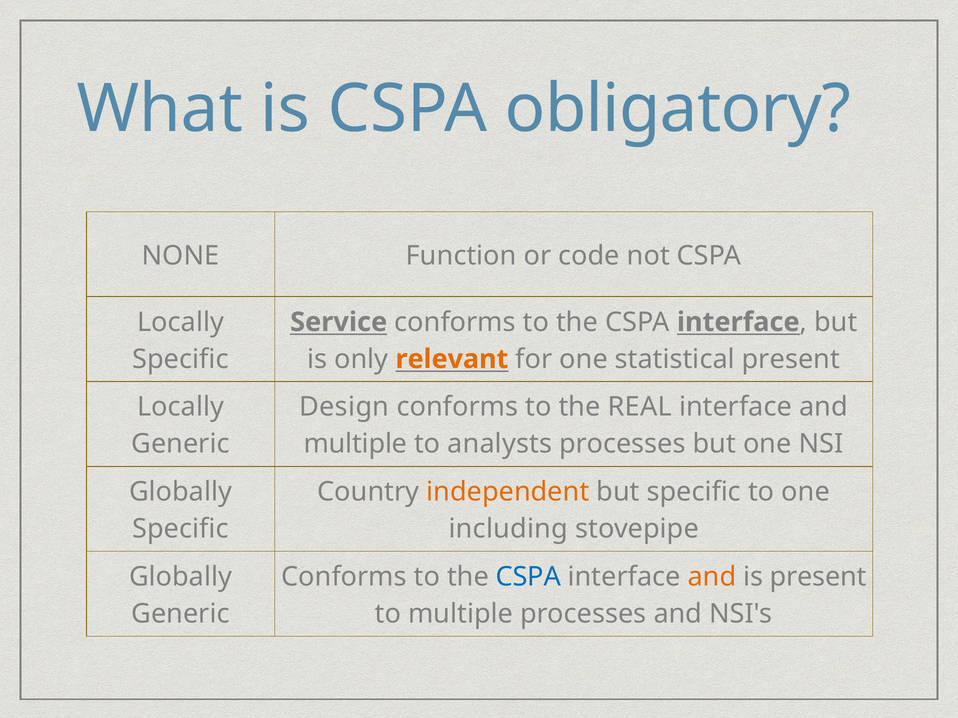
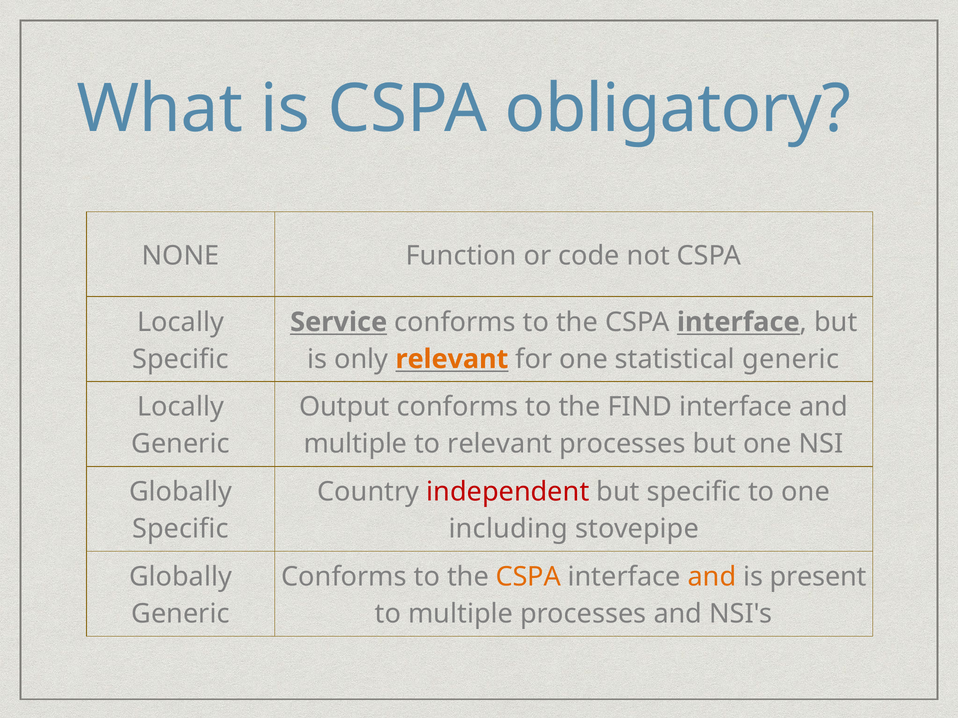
statistical present: present -> generic
Design: Design -> Output
REAL: REAL -> FIND
to analysts: analysts -> relevant
independent colour: orange -> red
CSPA at (528, 577) colour: blue -> orange
